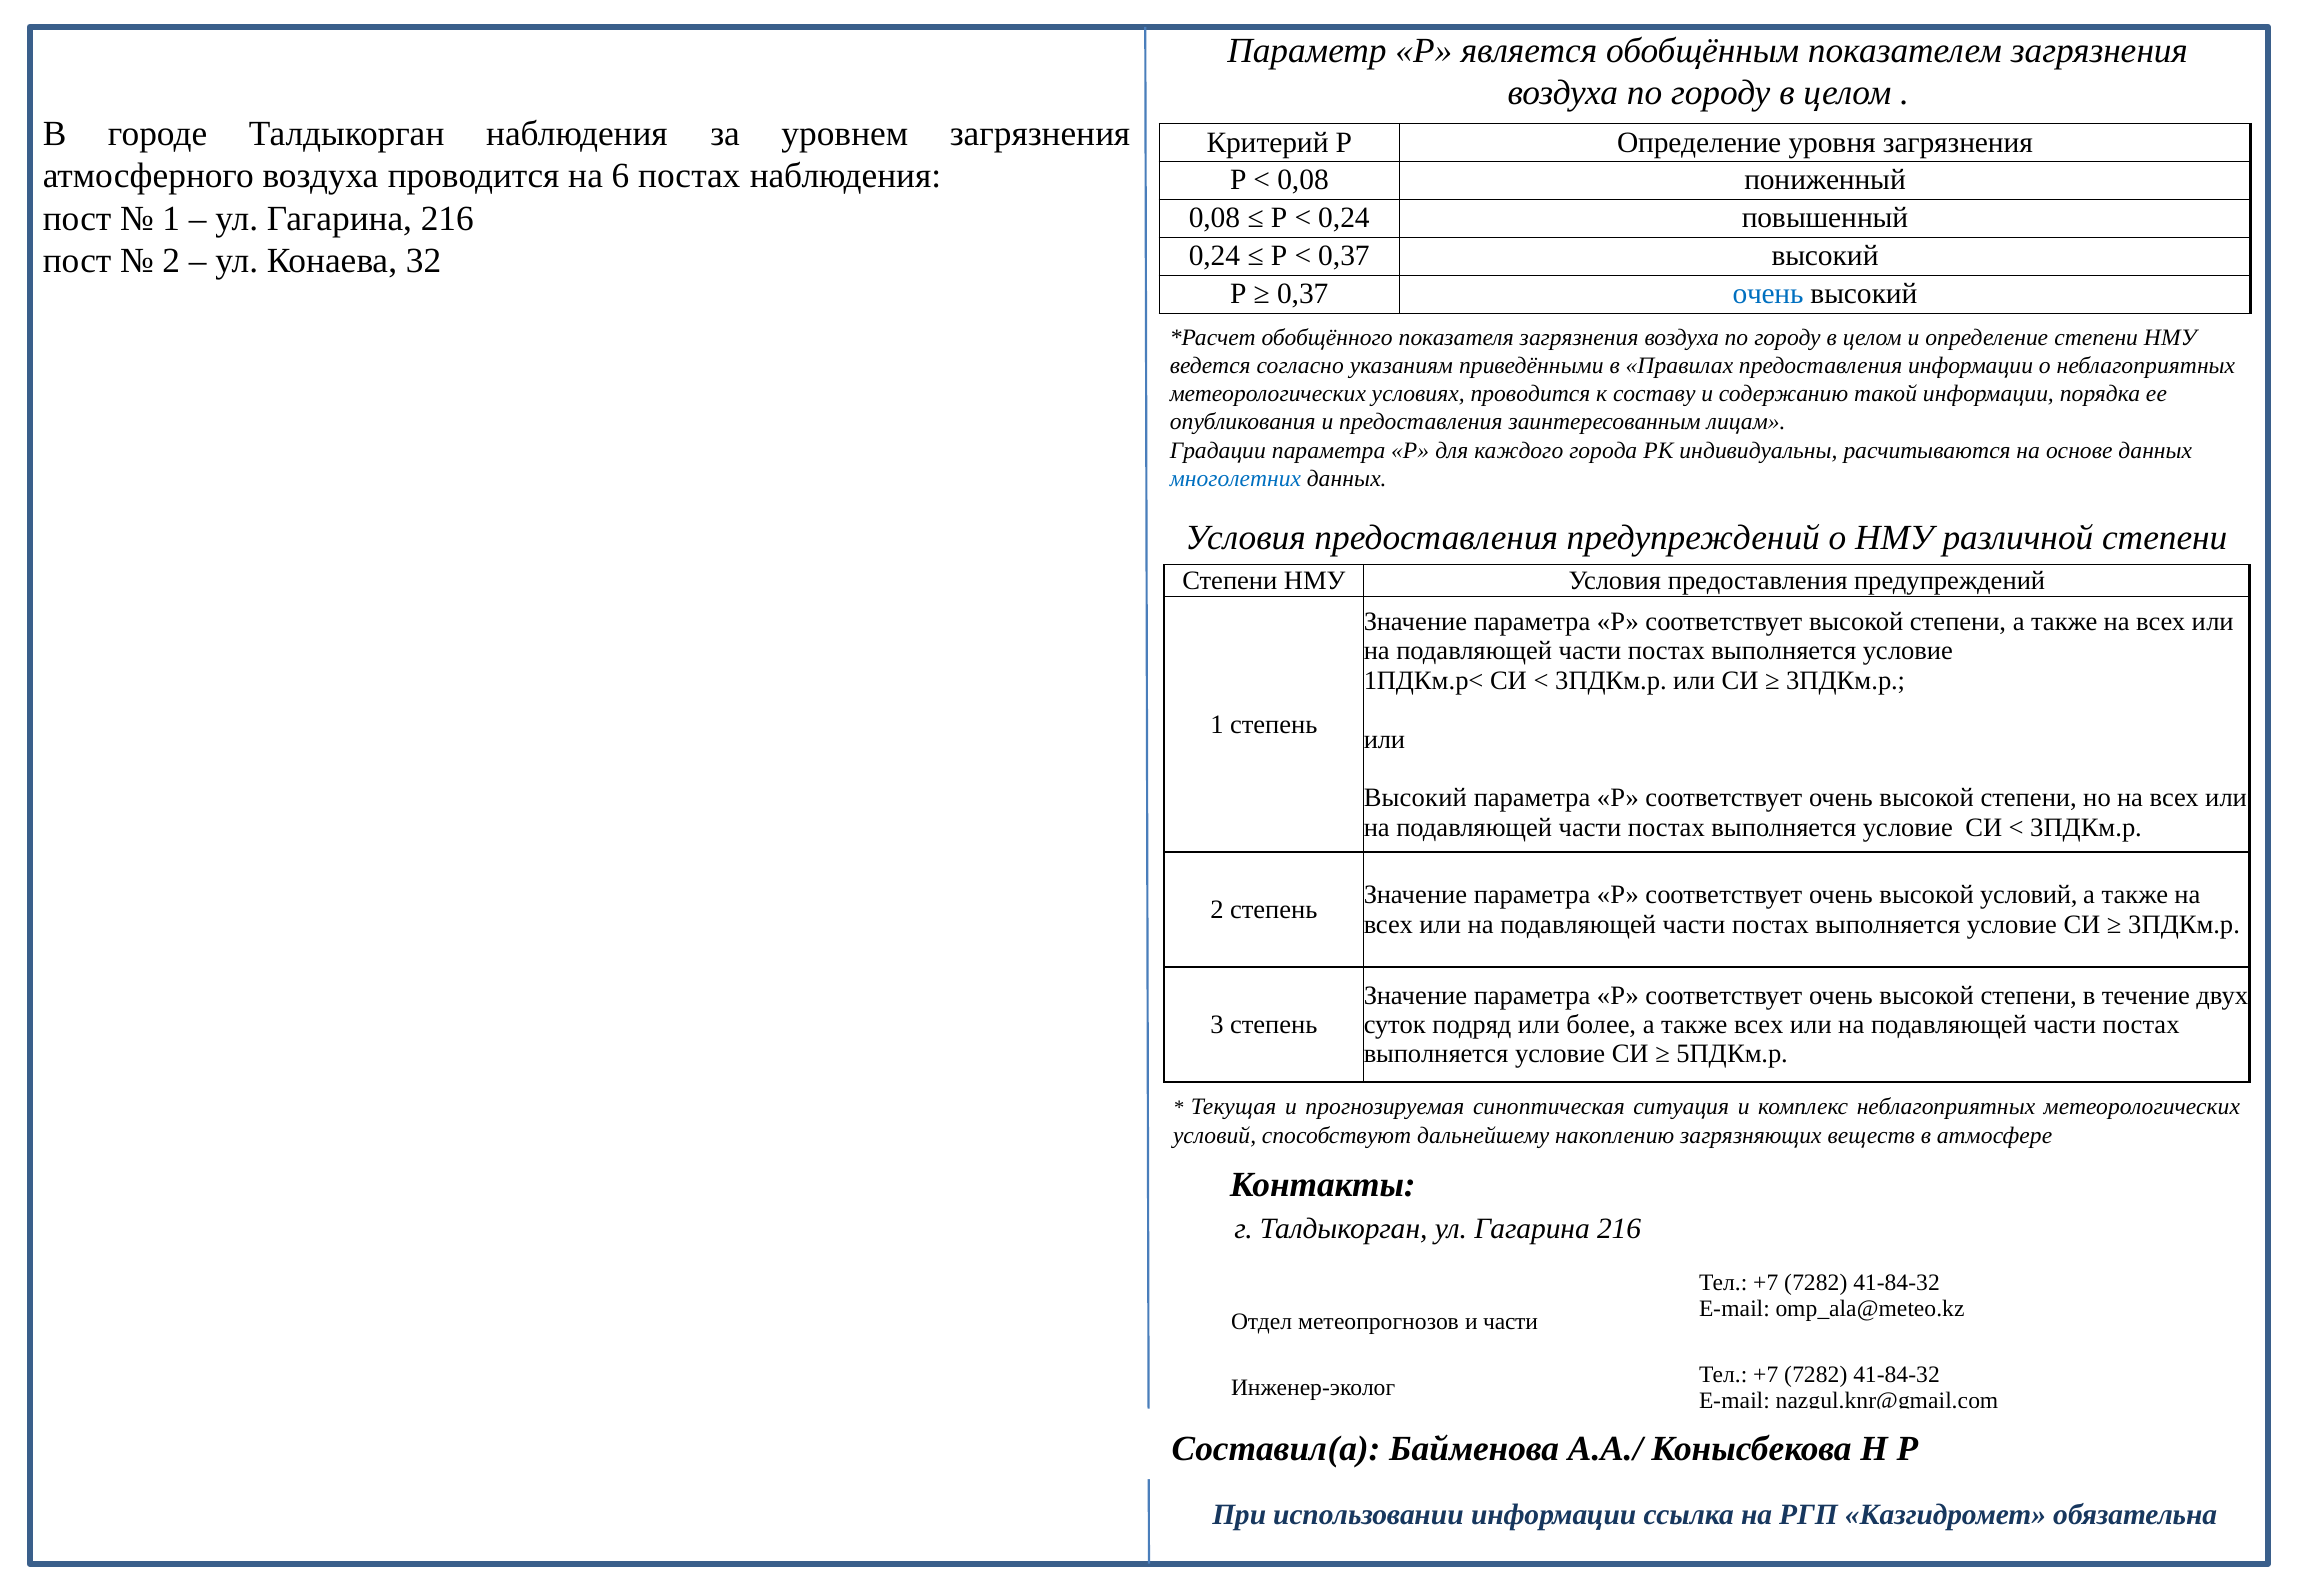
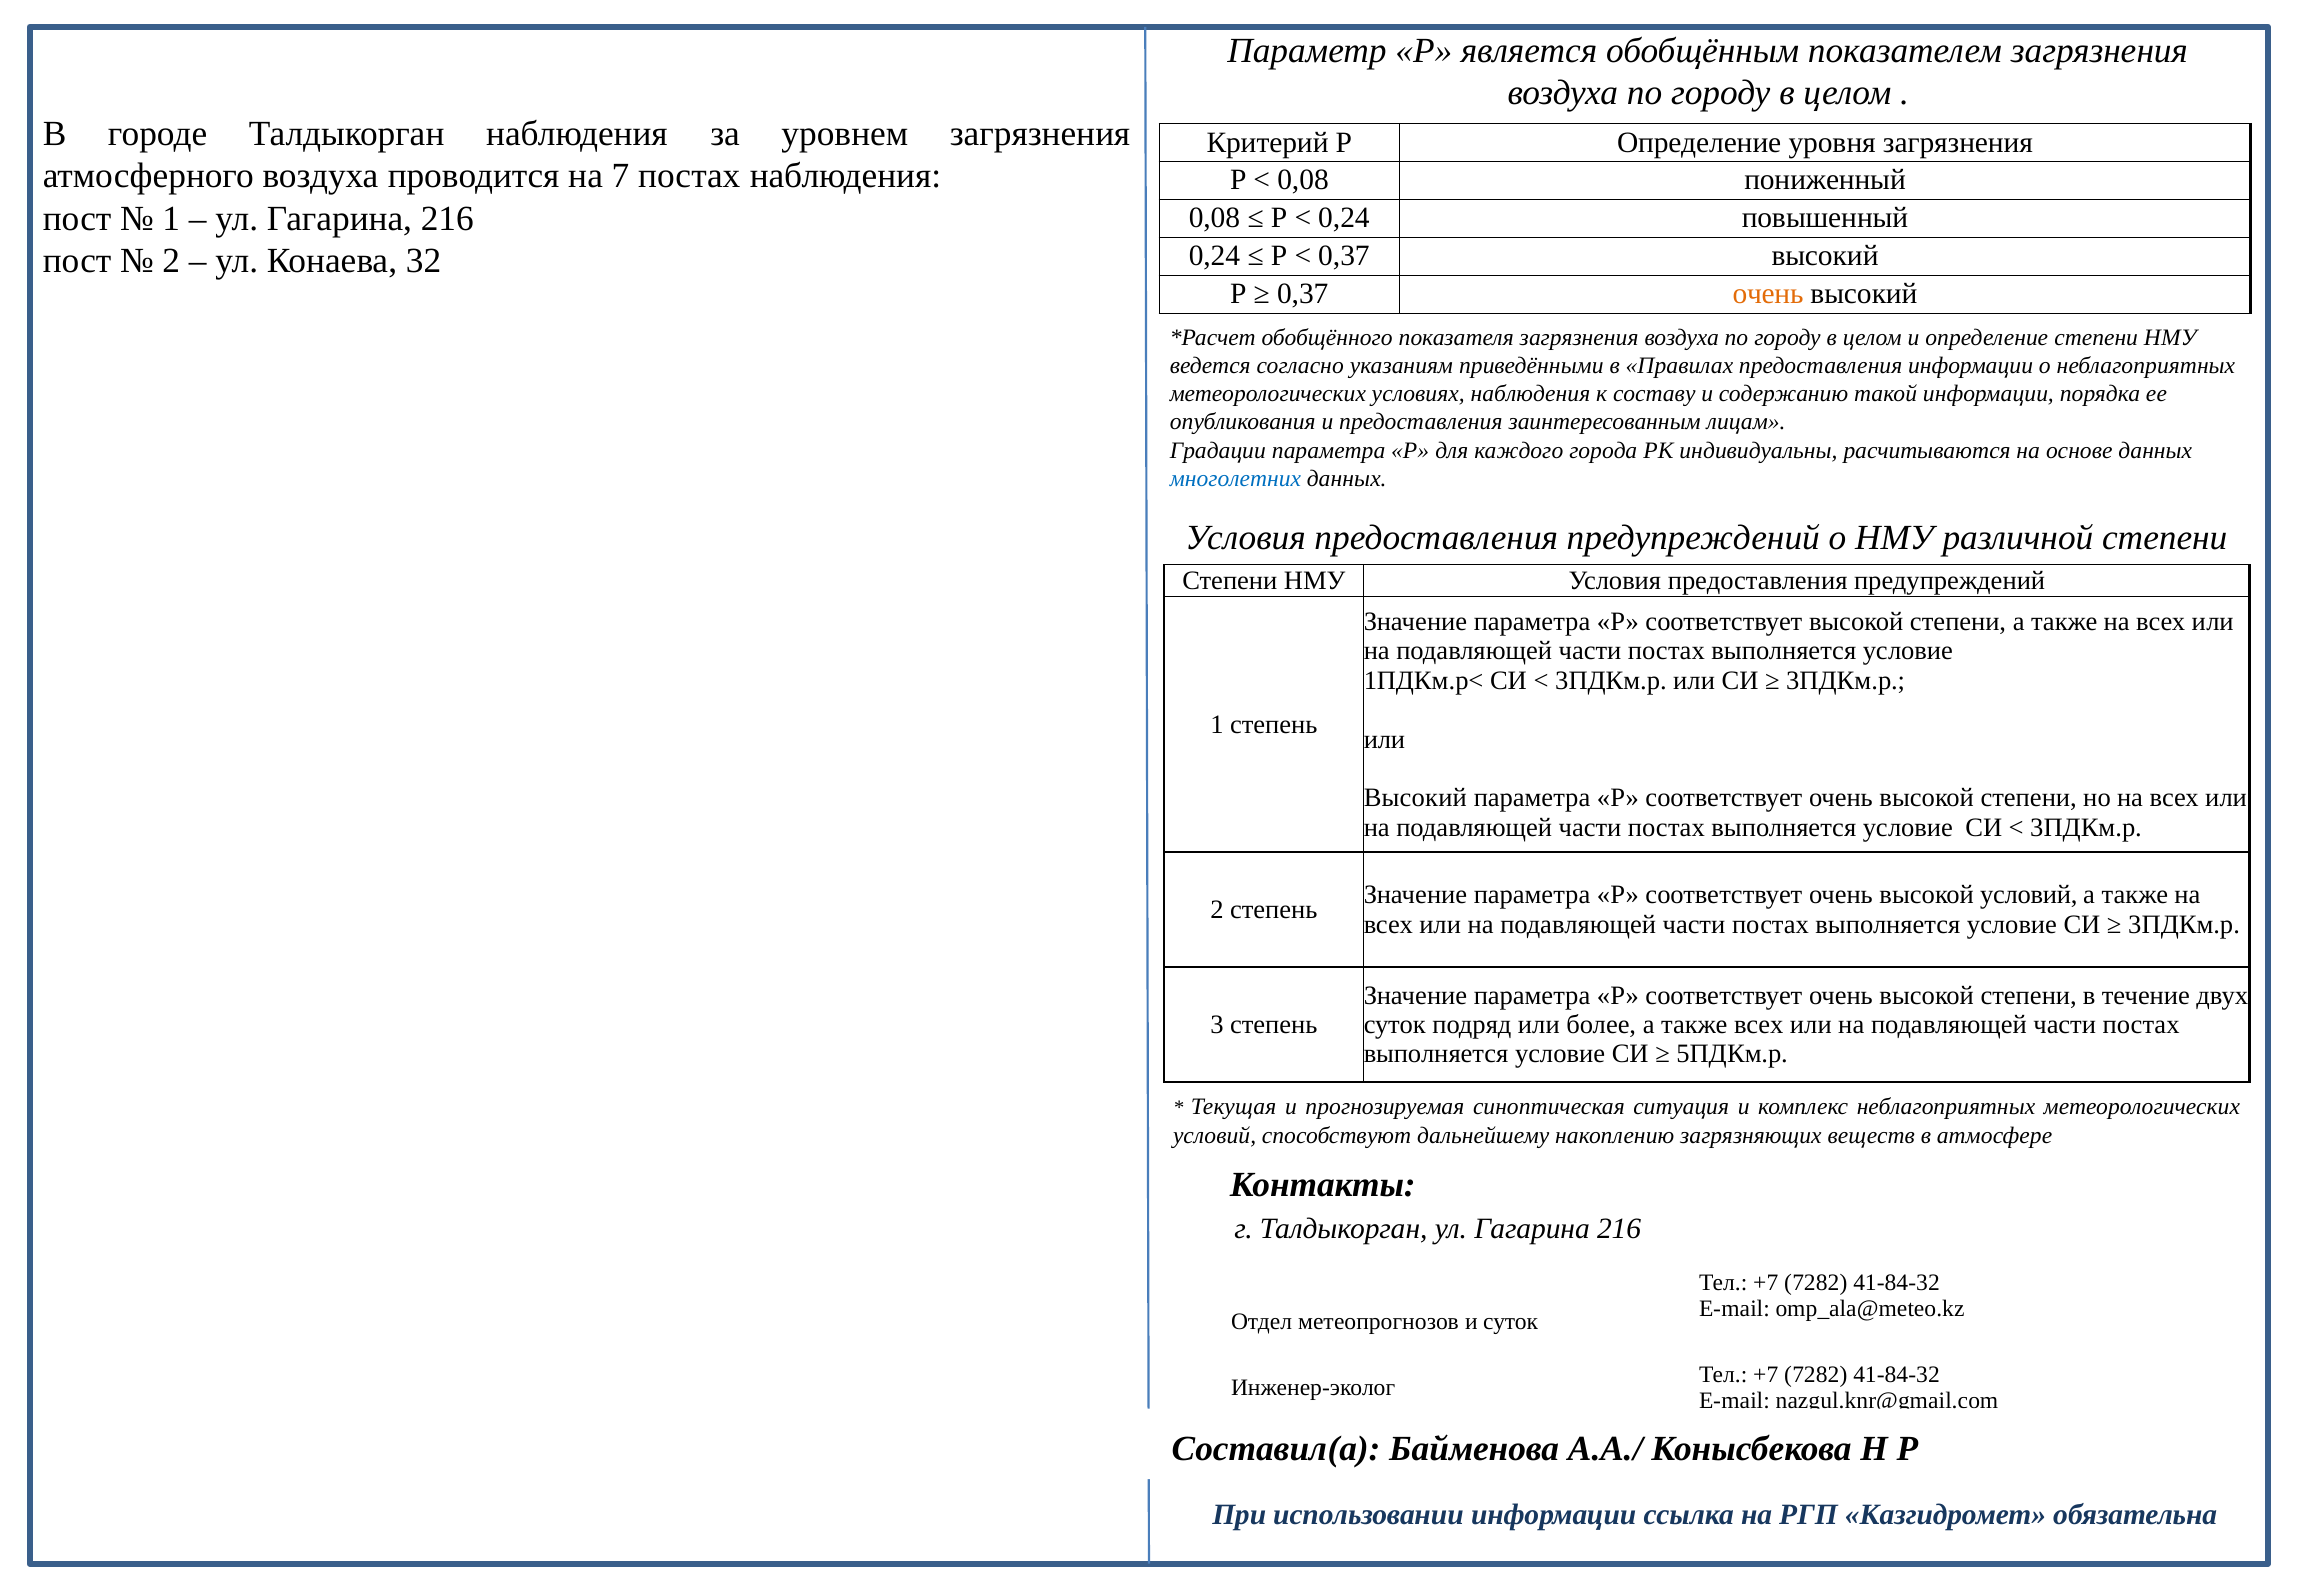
6: 6 -> 7
очень at (1768, 294) colour: blue -> orange
условиях проводится: проводится -> наблюдения
и части: части -> суток
